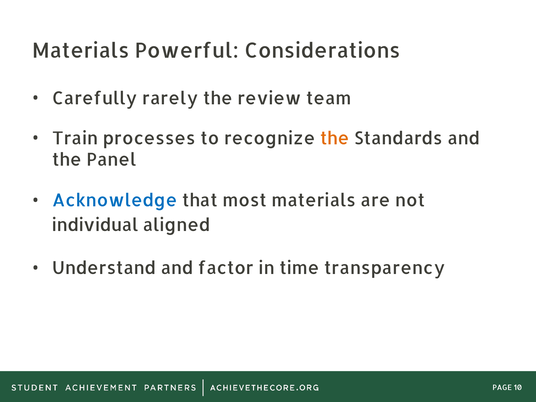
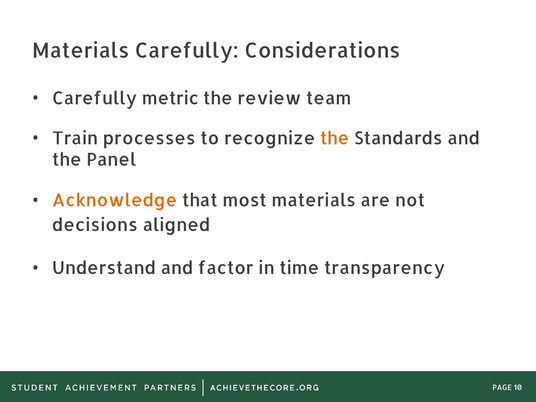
Materials Powerful: Powerful -> Carefully
rarely: rarely -> metric
Acknowledge colour: blue -> orange
individual: individual -> decisions
